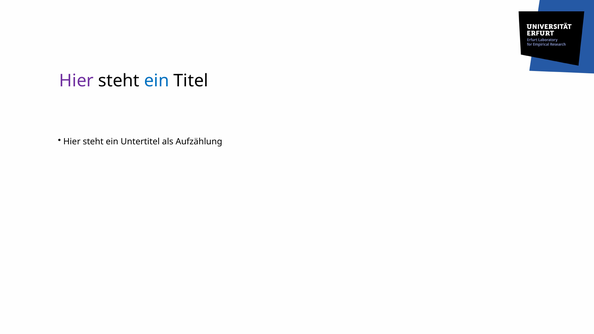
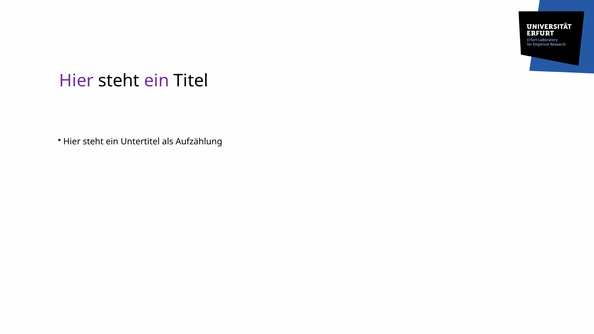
ein at (157, 81) colour: blue -> purple
